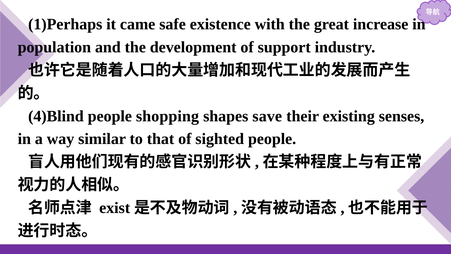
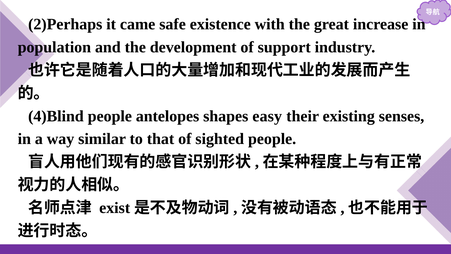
1)Perhaps: 1)Perhaps -> 2)Perhaps
shopping: shopping -> antelopes
save: save -> easy
